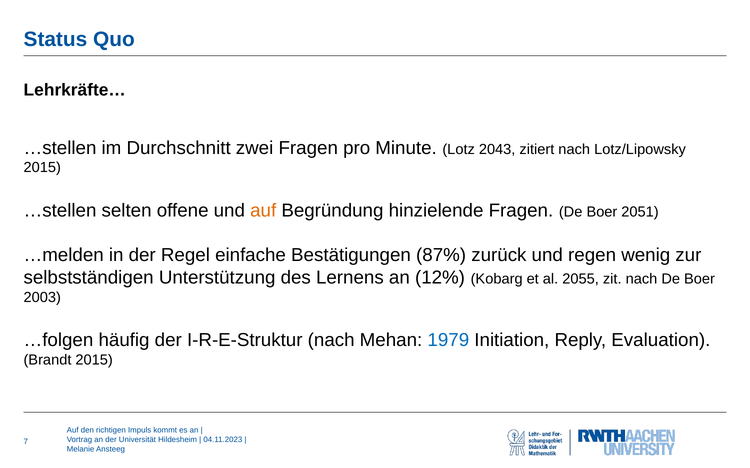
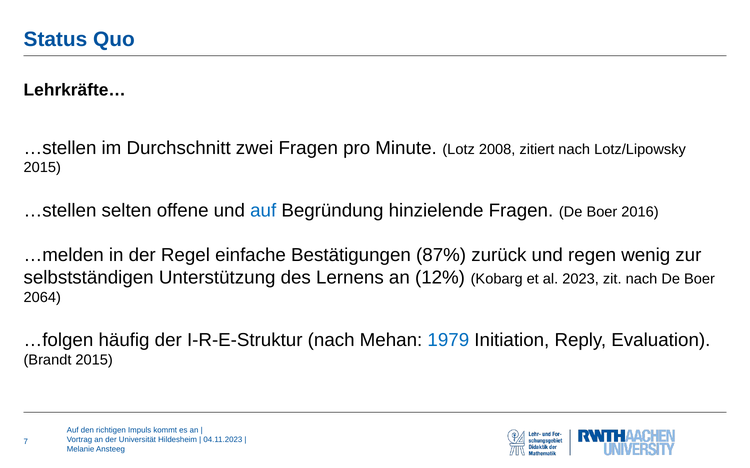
2043: 2043 -> 2008
auf at (263, 211) colour: orange -> blue
2051: 2051 -> 2016
2055: 2055 -> 2023
2003: 2003 -> 2064
